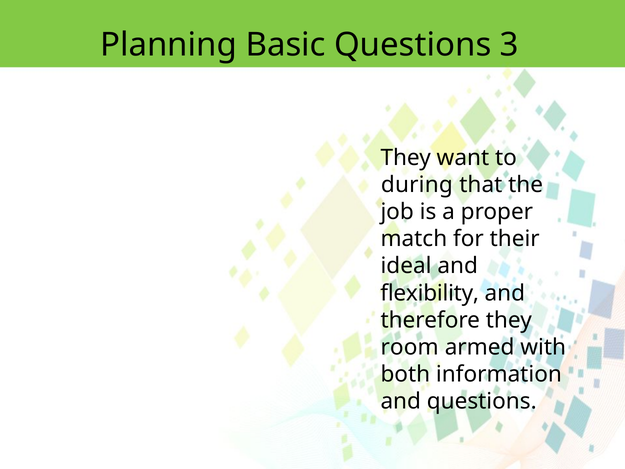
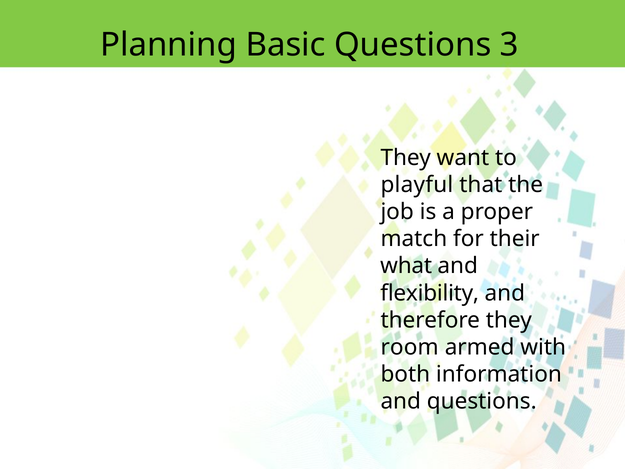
during: during -> playful
ideal: ideal -> what
